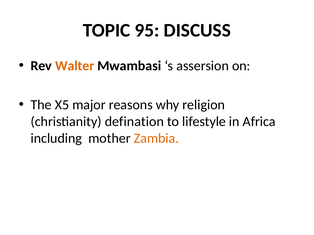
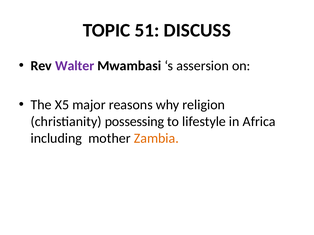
95: 95 -> 51
Walter colour: orange -> purple
defination: defination -> possessing
